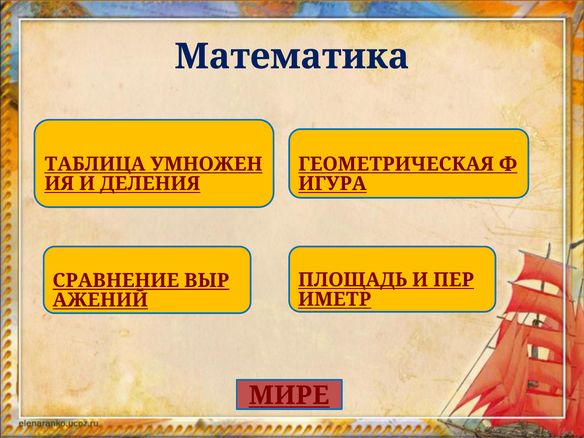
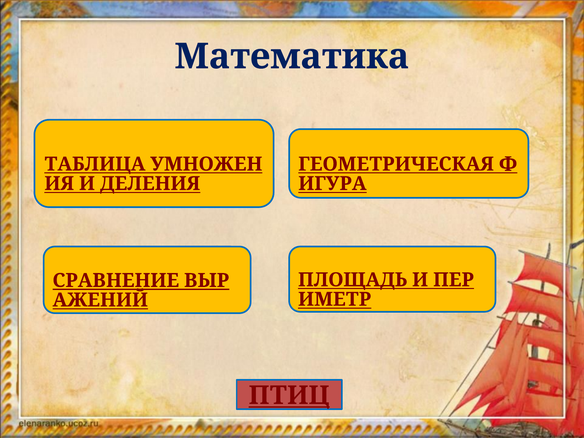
МИРЕ: МИРЕ -> ПТИЦ
